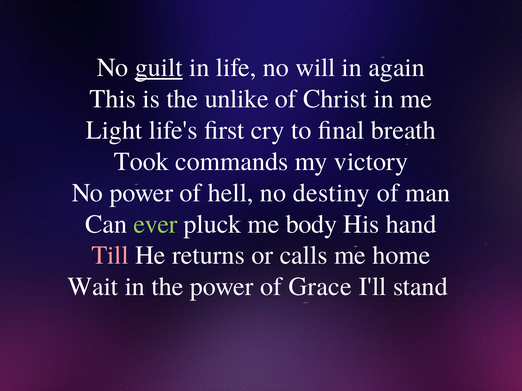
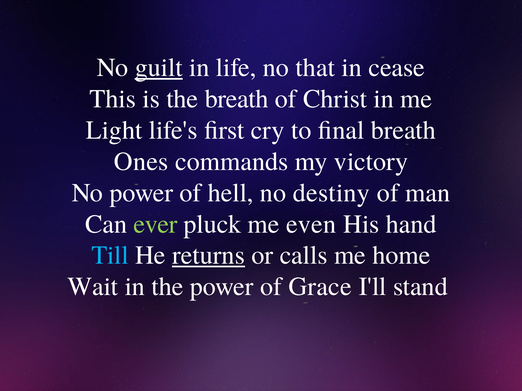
will: will -> that
again: again -> cease
the unlike: unlike -> breath
Took: Took -> Ones
body: body -> even
Till colour: pink -> light blue
returns underline: none -> present
